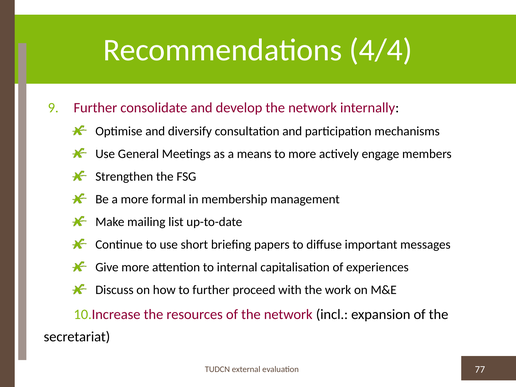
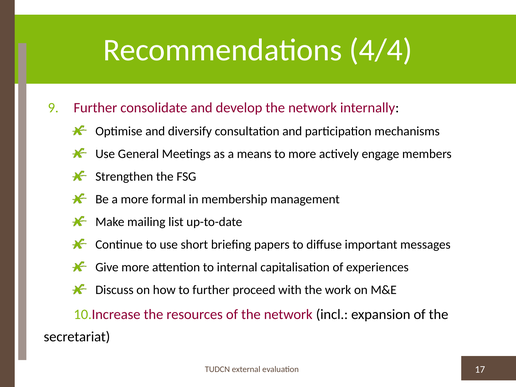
77: 77 -> 17
